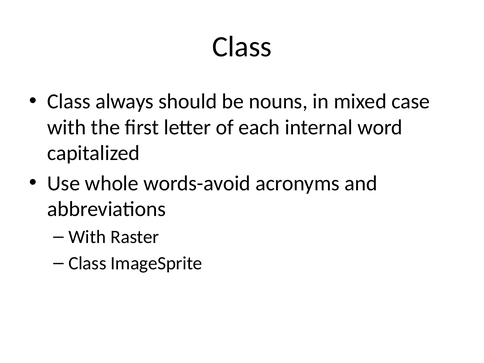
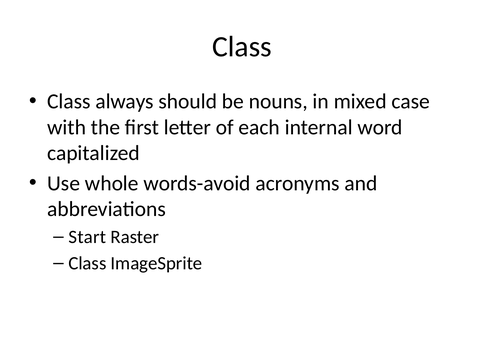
With at (87, 237): With -> Start
